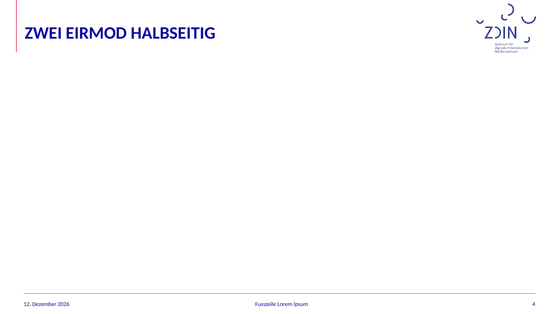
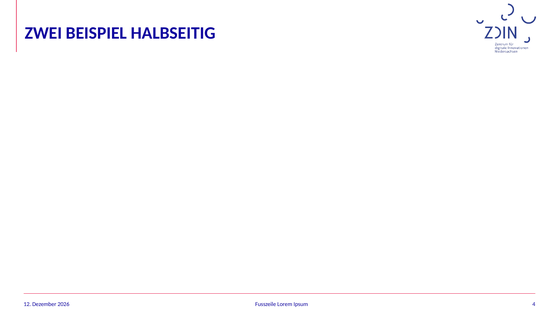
EIRMOD: EIRMOD -> BEISPIEL
